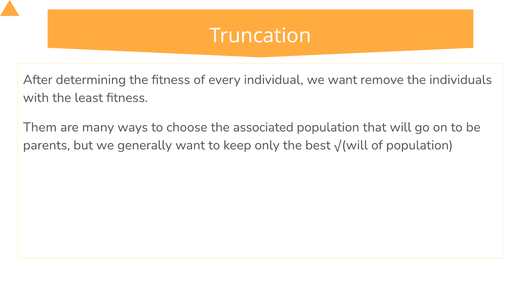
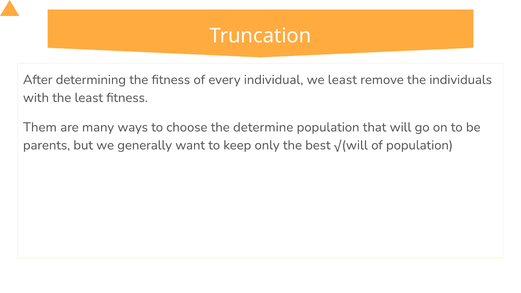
we want: want -> least
associated: associated -> determine
